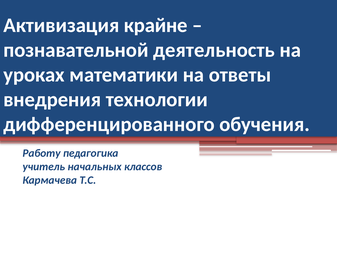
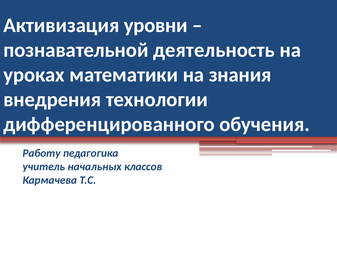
крайне: крайне -> уровни
ответы: ответы -> знания
